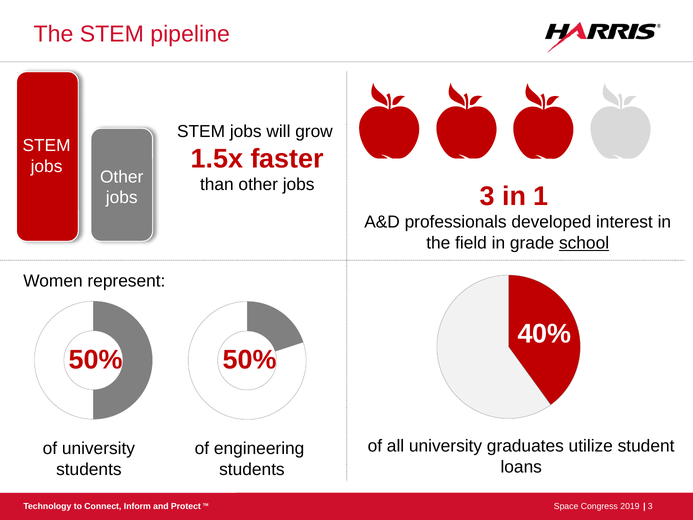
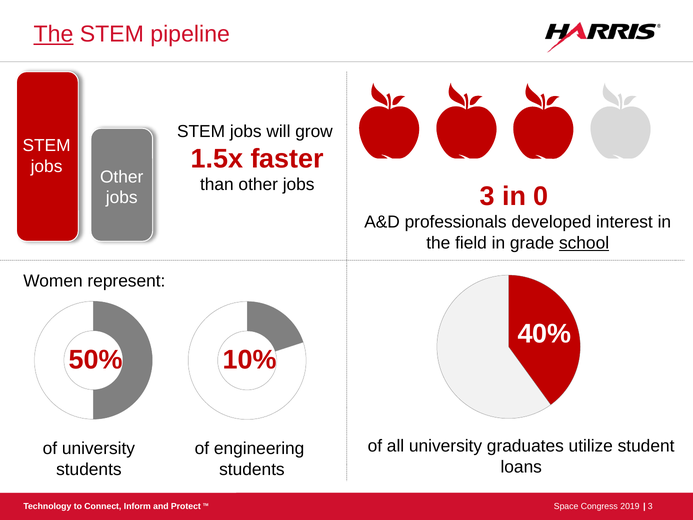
The at (53, 34) underline: none -> present
1: 1 -> 0
50% 50%: 50% -> 10%
